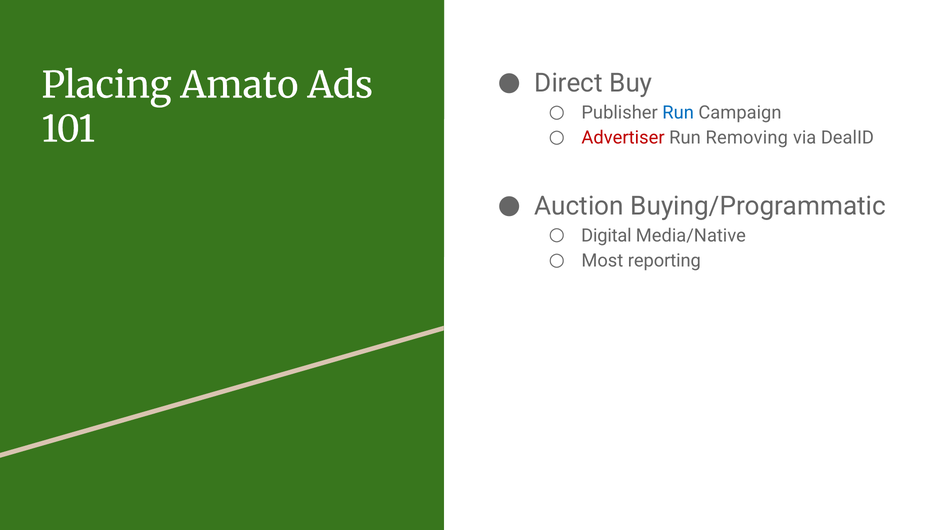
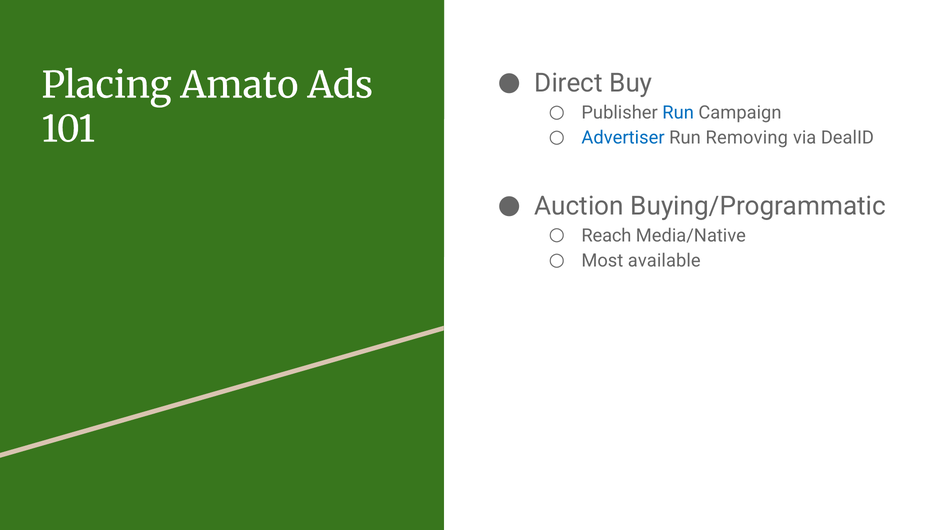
Advertiser colour: red -> blue
Digital: Digital -> Reach
reporting: reporting -> available
